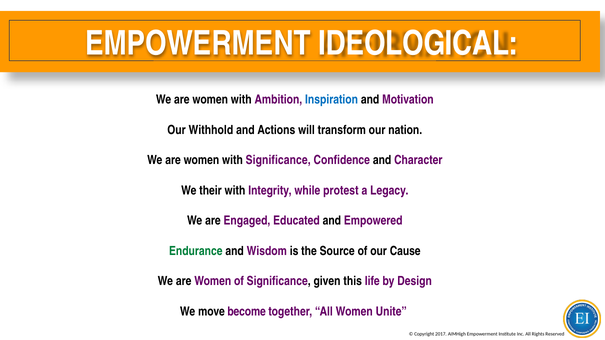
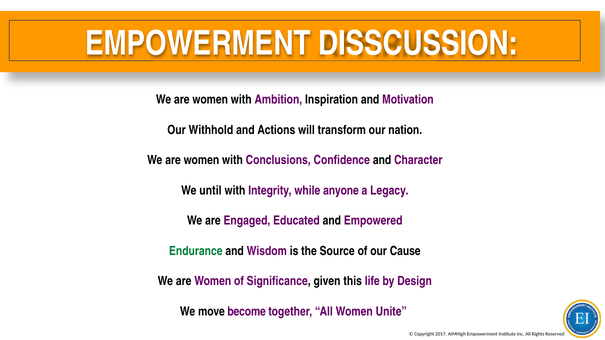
IDEOLOGICAL: IDEOLOGICAL -> DISSCUSSION
Inspiration colour: blue -> black
with Significance: Significance -> Conclusions
their: their -> until
protest: protest -> anyone
